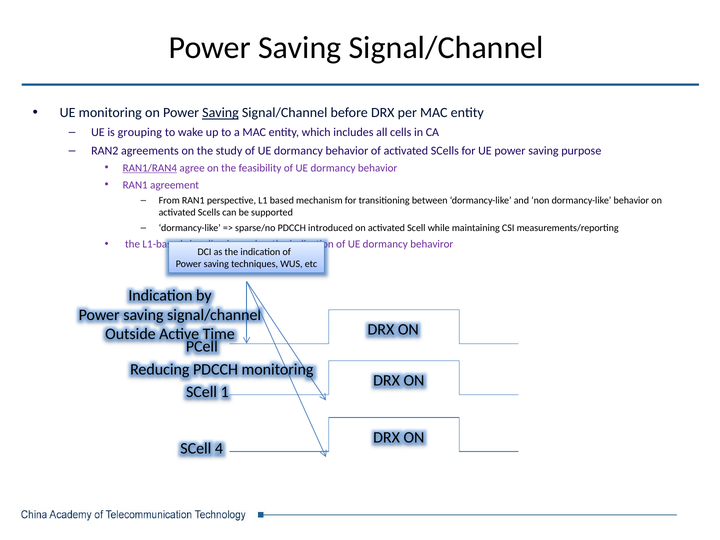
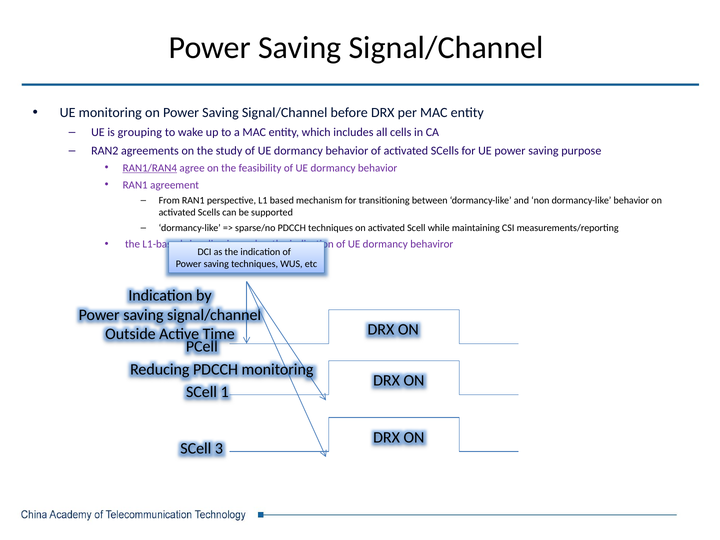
Saving at (220, 113) underline: present -> none
PDCCH introduced: introduced -> techniques
4: 4 -> 3
